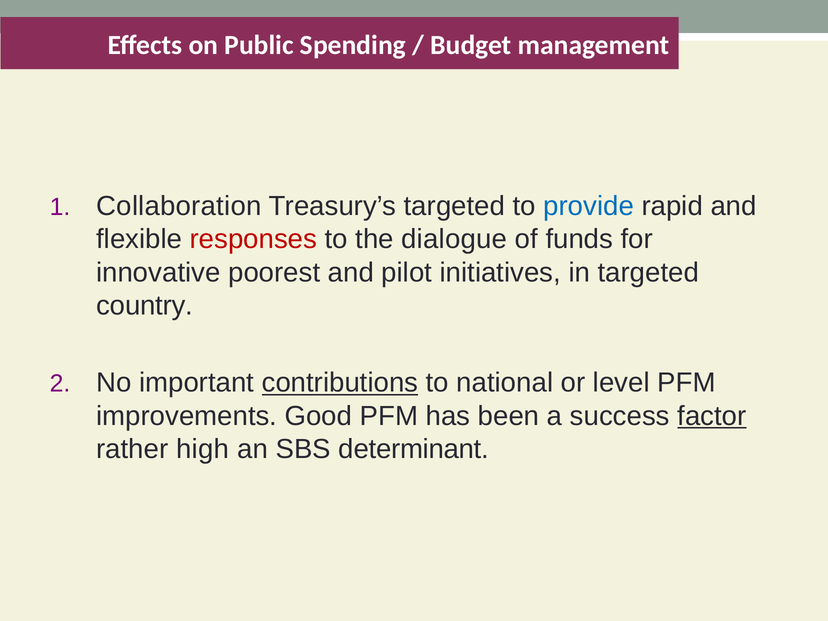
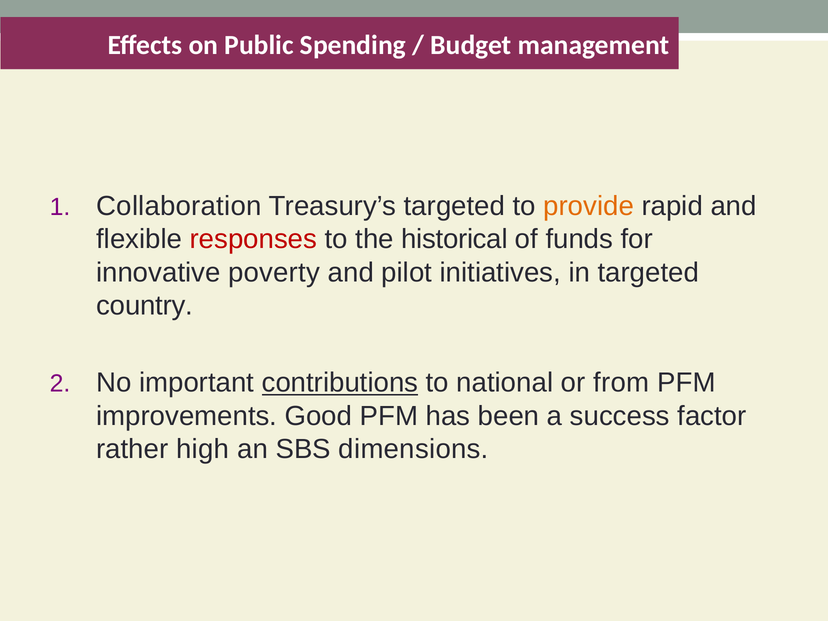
provide colour: blue -> orange
dialogue: dialogue -> historical
poorest: poorest -> poverty
level: level -> from
factor underline: present -> none
determinant: determinant -> dimensions
